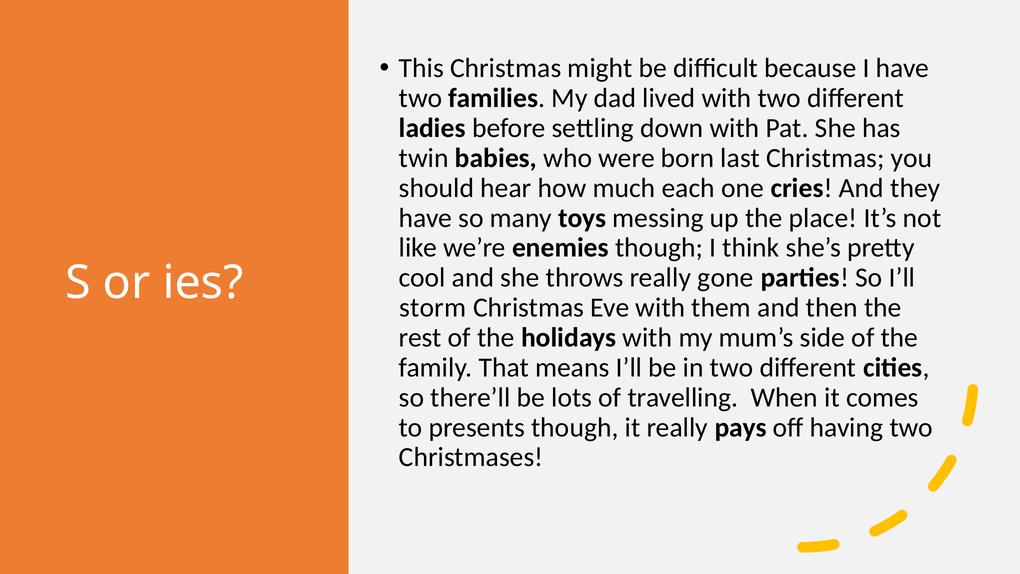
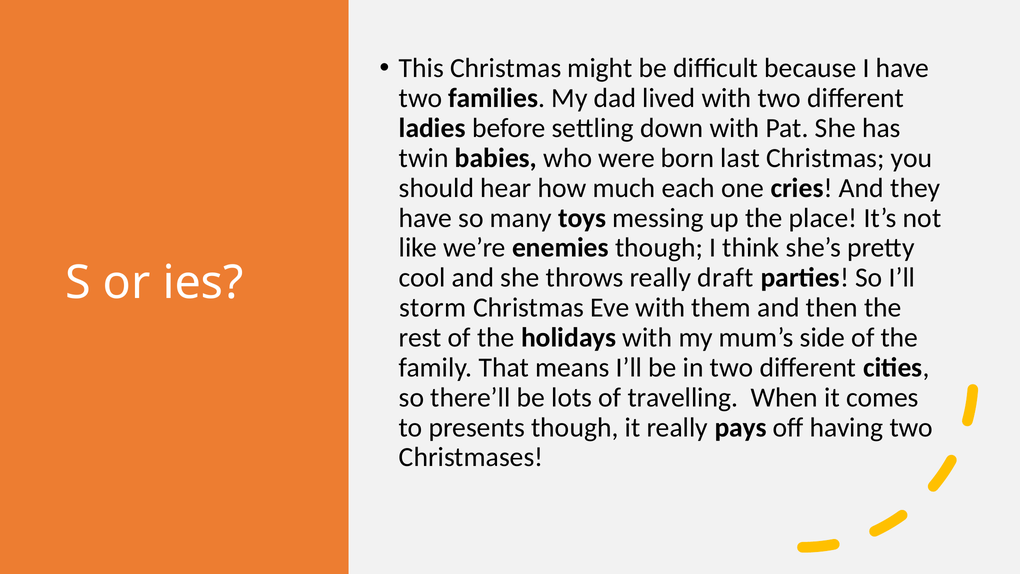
gone: gone -> draft
